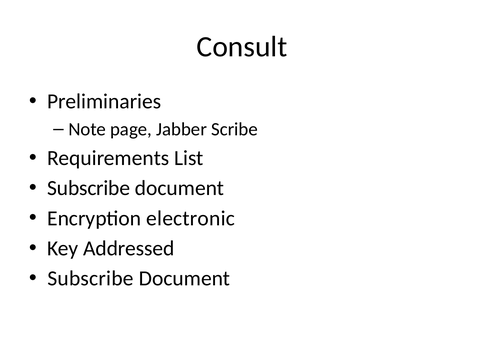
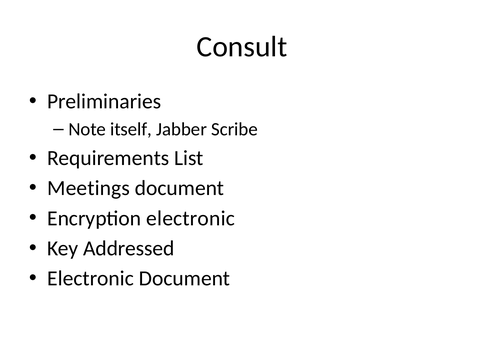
page: page -> itself
Subscribe at (89, 188): Subscribe -> Meetings
Subscribe at (91, 279): Subscribe -> Electronic
